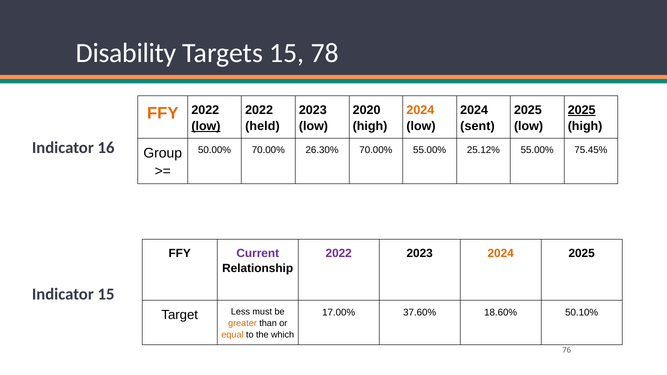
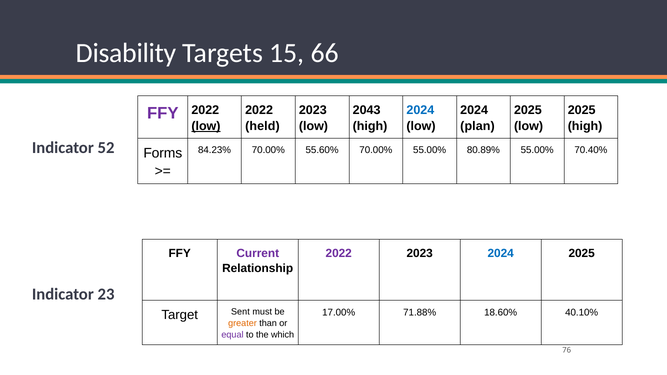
78: 78 -> 66
2020: 2020 -> 2043
2024 at (420, 110) colour: orange -> blue
2025 at (582, 110) underline: present -> none
FFY at (163, 113) colour: orange -> purple
sent: sent -> plan
16: 16 -> 52
50.00%: 50.00% -> 84.23%
26.30%: 26.30% -> 55.60%
25.12%: 25.12% -> 80.89%
75.45%: 75.45% -> 70.40%
Group: Group -> Forms
2024 at (501, 253) colour: orange -> blue
Indicator 15: 15 -> 23
37.60%: 37.60% -> 71.88%
50.10%: 50.10% -> 40.10%
Less: Less -> Sent
equal colour: orange -> purple
